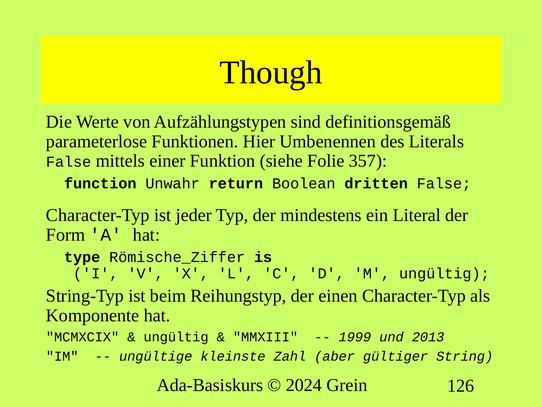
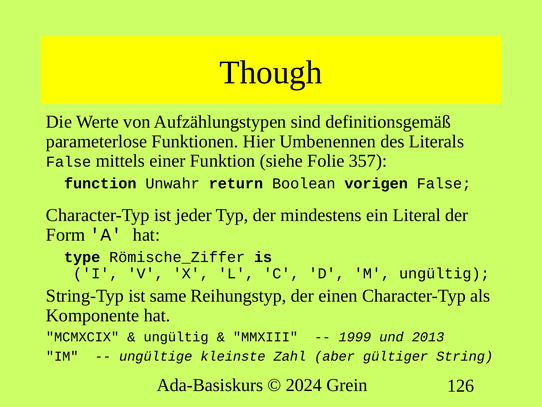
dritten: dritten -> vorigen
beim: beim -> same
